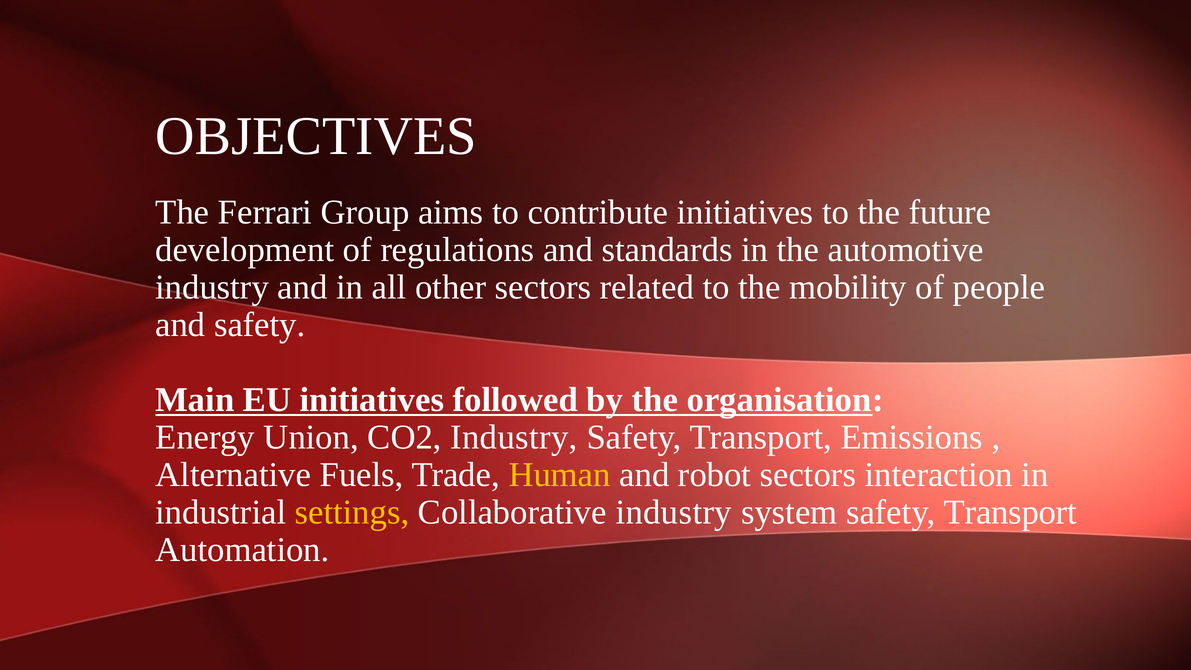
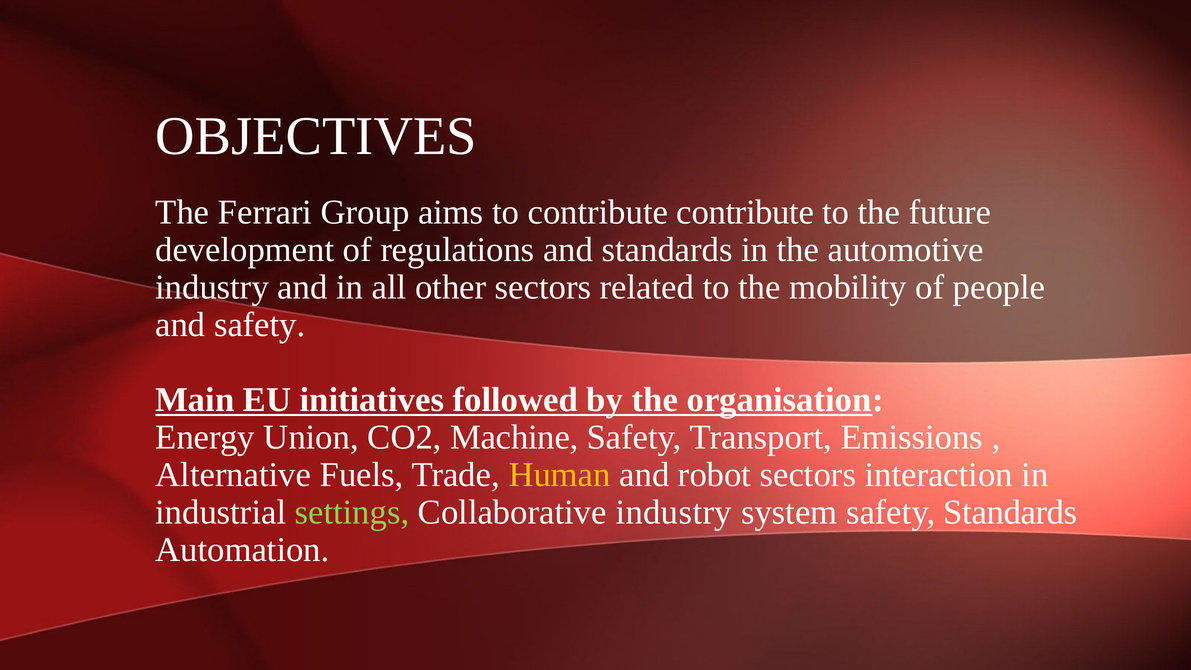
contribute initiatives: initiatives -> contribute
CO2 Industry: Industry -> Machine
settings colour: yellow -> light green
system safety Transport: Transport -> Standards
